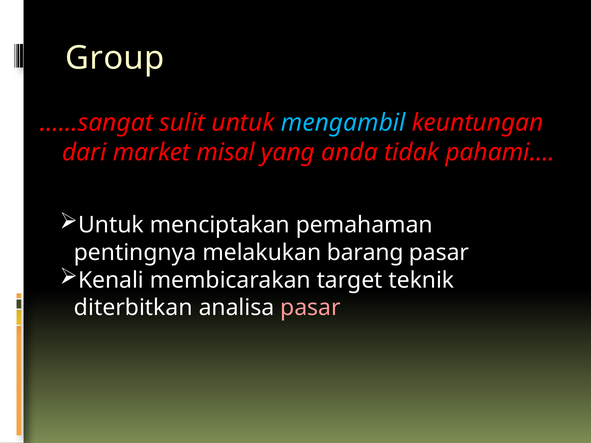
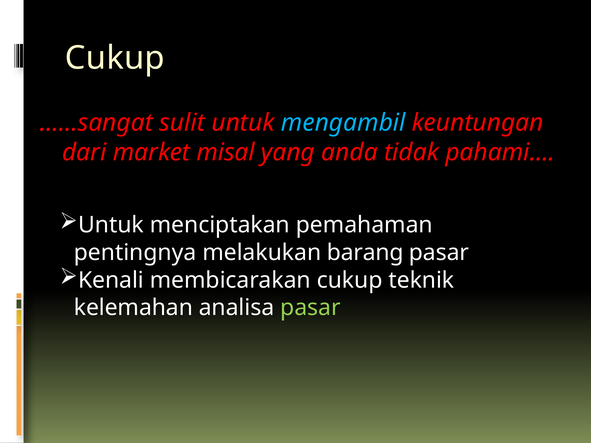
Group at (115, 58): Group -> Cukup
membicarakan target: target -> cukup
diterbitkan: diterbitkan -> kelemahan
pasar at (311, 308) colour: pink -> light green
